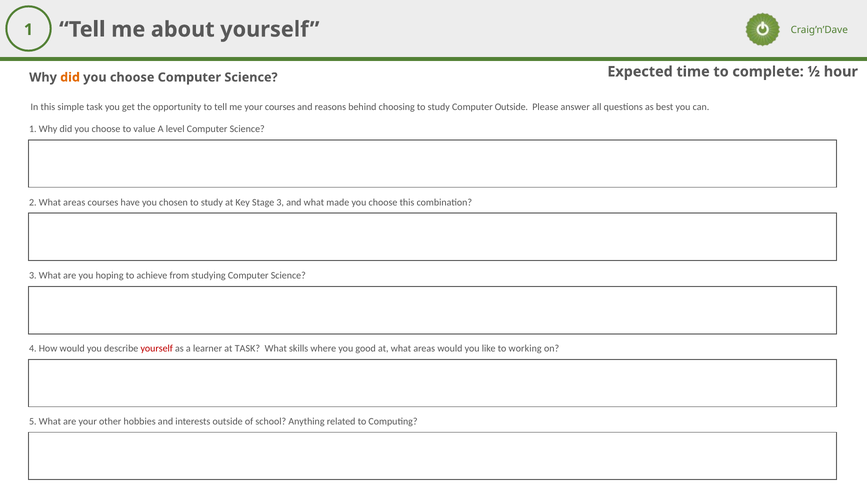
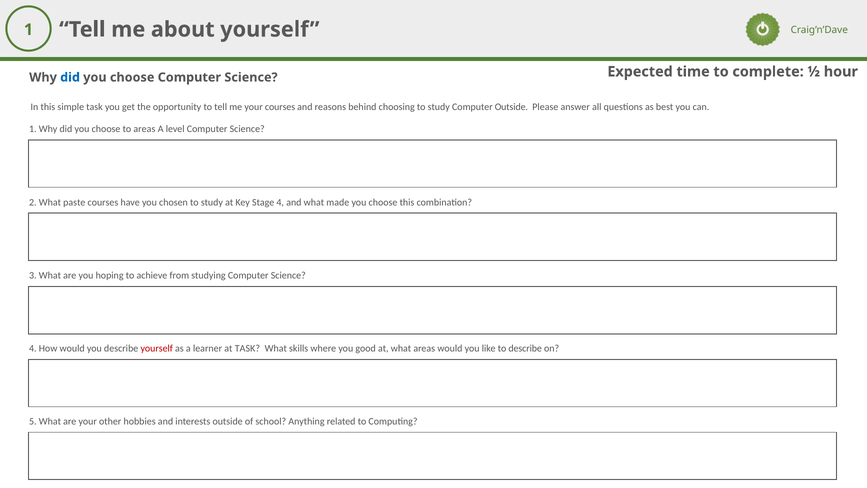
did at (70, 77) colour: orange -> blue
to value: value -> areas
2 What areas: areas -> paste
Stage 3: 3 -> 4
to working: working -> describe
